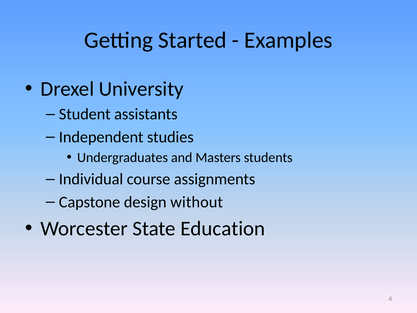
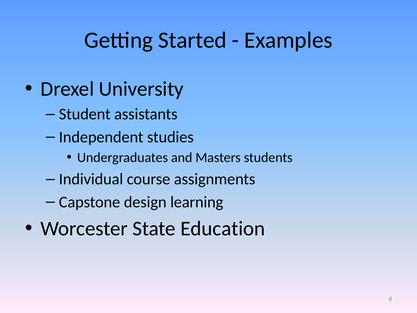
without: without -> learning
